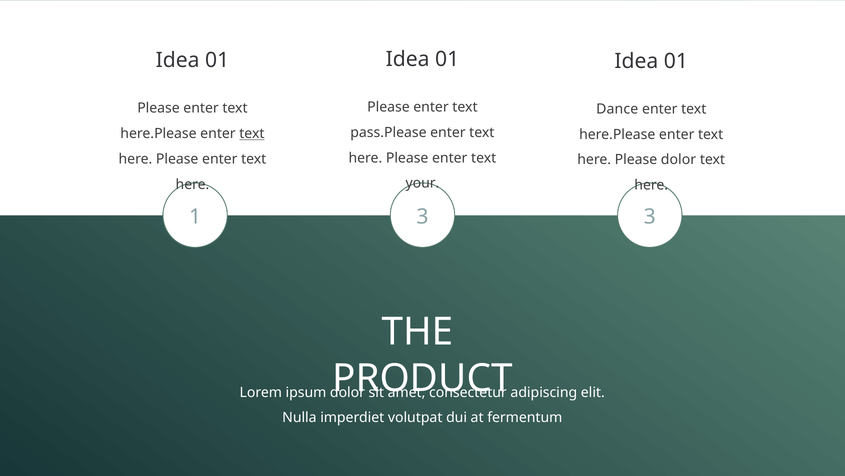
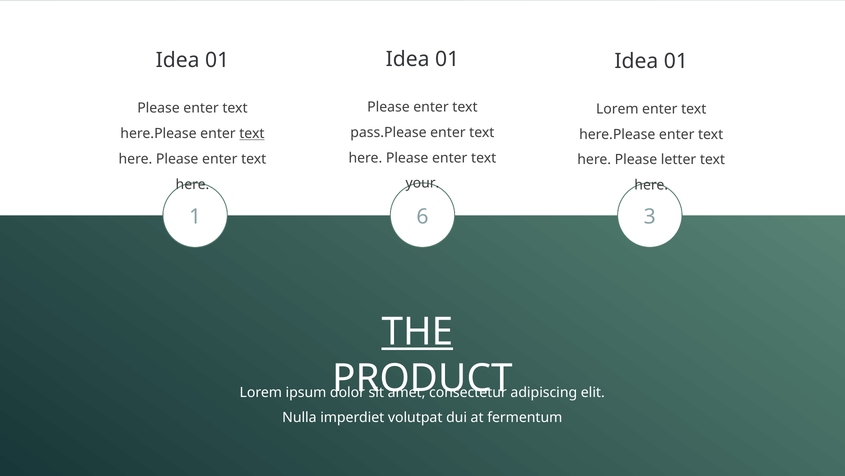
Dance at (617, 109): Dance -> Lorem
Please dolor: dolor -> letter
1 3: 3 -> 6
THE underline: none -> present
